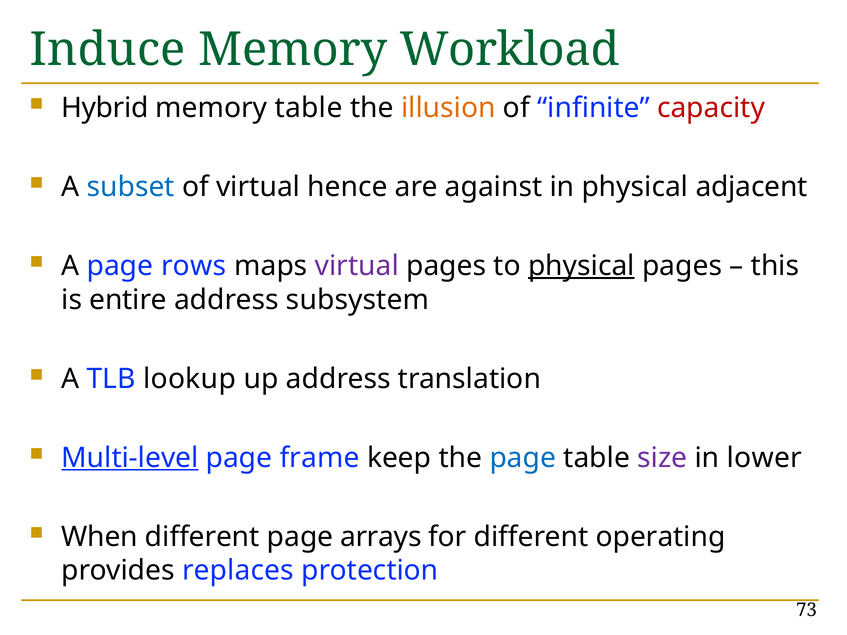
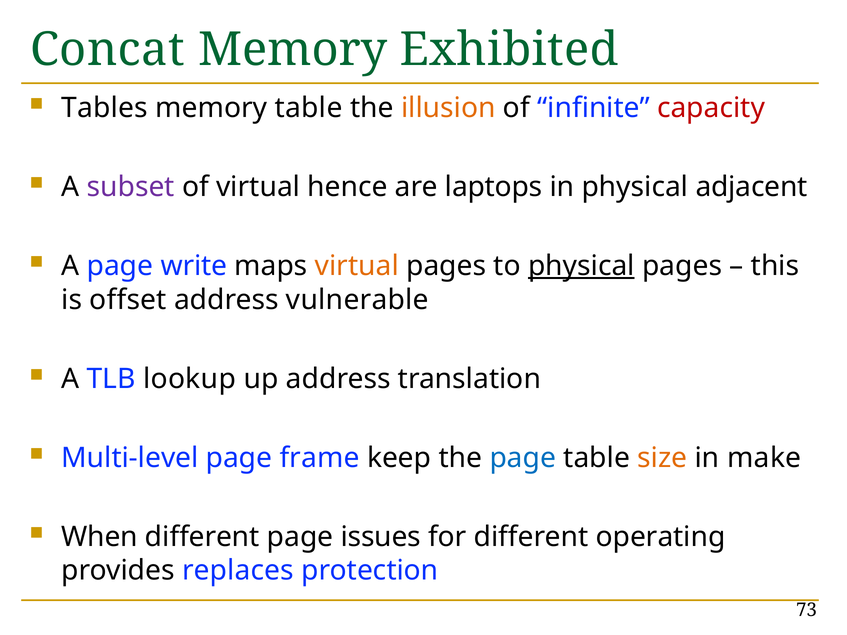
Induce: Induce -> Concat
Workload: Workload -> Exhibited
Hybrid: Hybrid -> Tables
subset colour: blue -> purple
against: against -> laptops
rows: rows -> write
virtual at (357, 266) colour: purple -> orange
entire: entire -> offset
subsystem: subsystem -> vulnerable
Multi-level underline: present -> none
size colour: purple -> orange
lower: lower -> make
arrays: arrays -> issues
